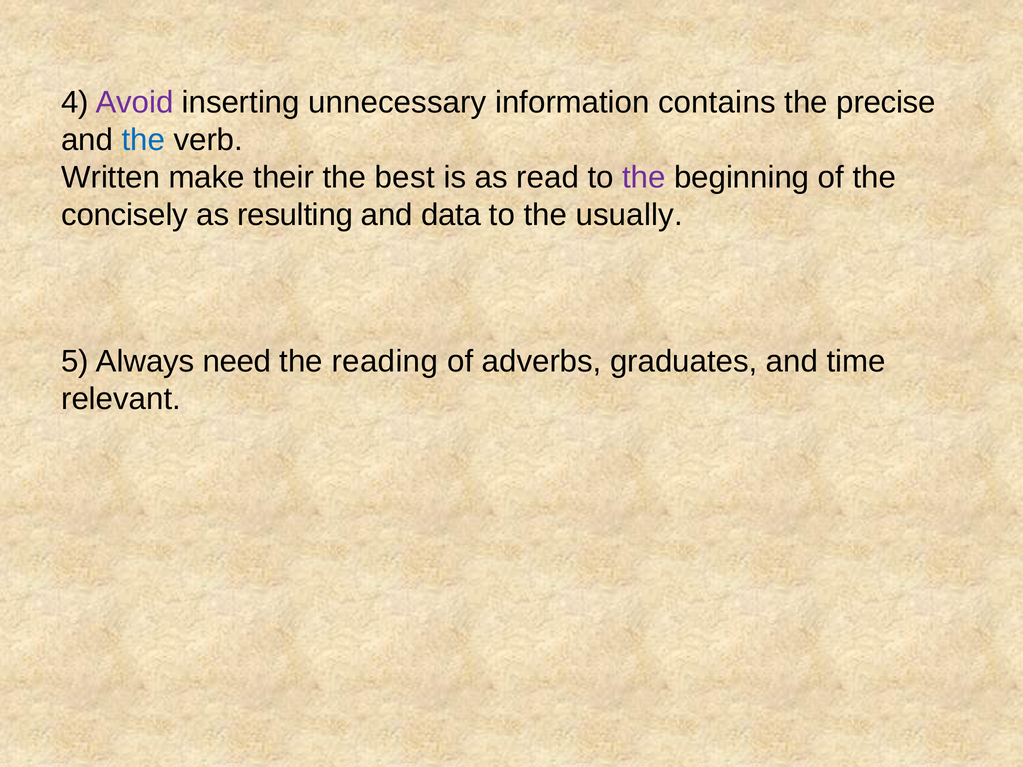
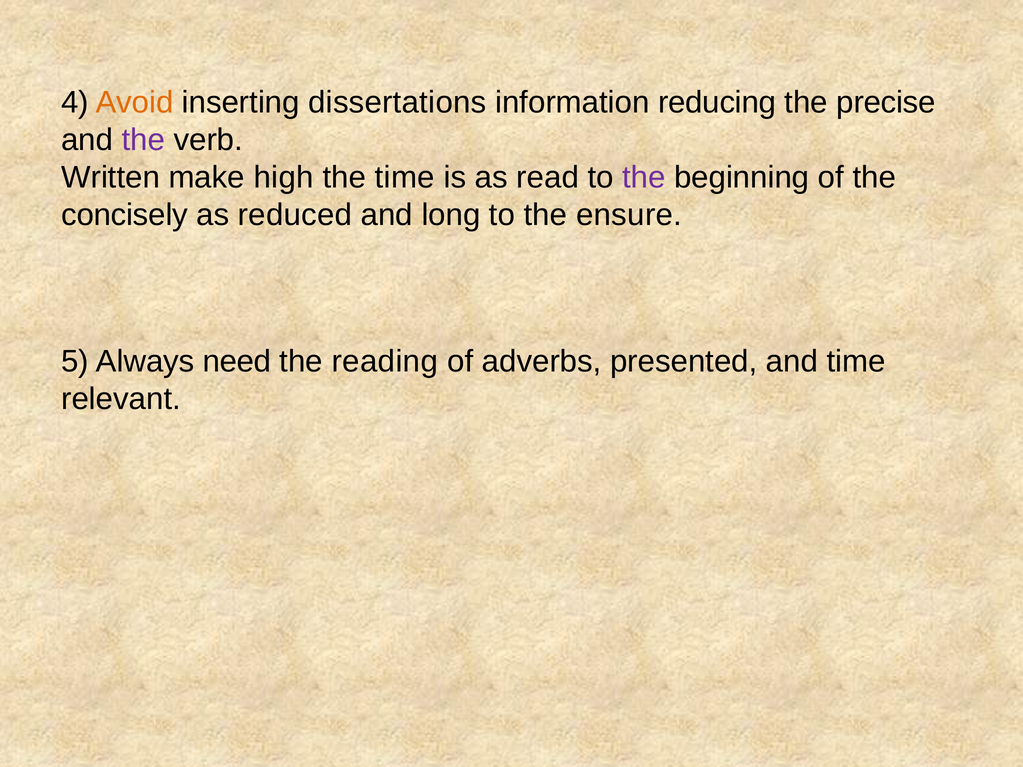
Avoid colour: purple -> orange
unnecessary: unnecessary -> dissertations
contains: contains -> reducing
the at (143, 140) colour: blue -> purple
their: their -> high
the best: best -> time
resulting: resulting -> reduced
data: data -> long
usually: usually -> ensure
graduates: graduates -> presented
